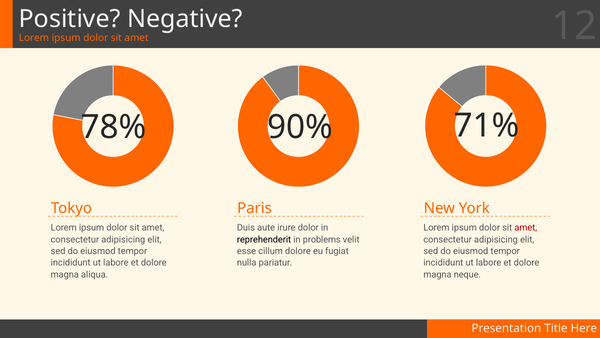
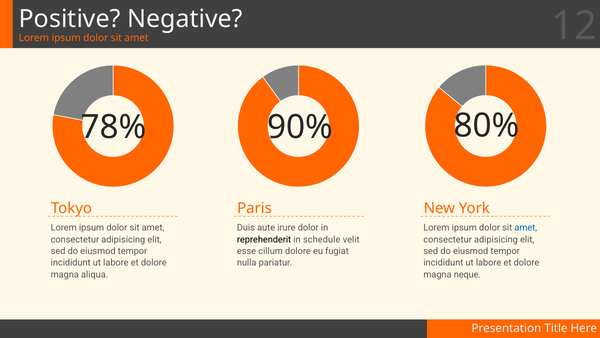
71%: 71% -> 80%
amet at (526, 228) colour: red -> blue
problems: problems -> schedule
